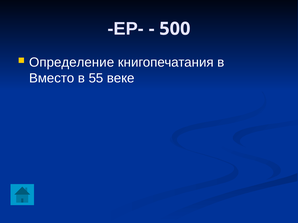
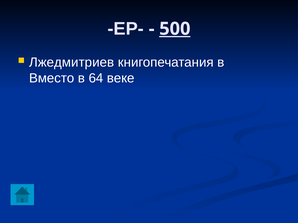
500 underline: none -> present
Определение: Определение -> Лжедмитриев
55: 55 -> 64
